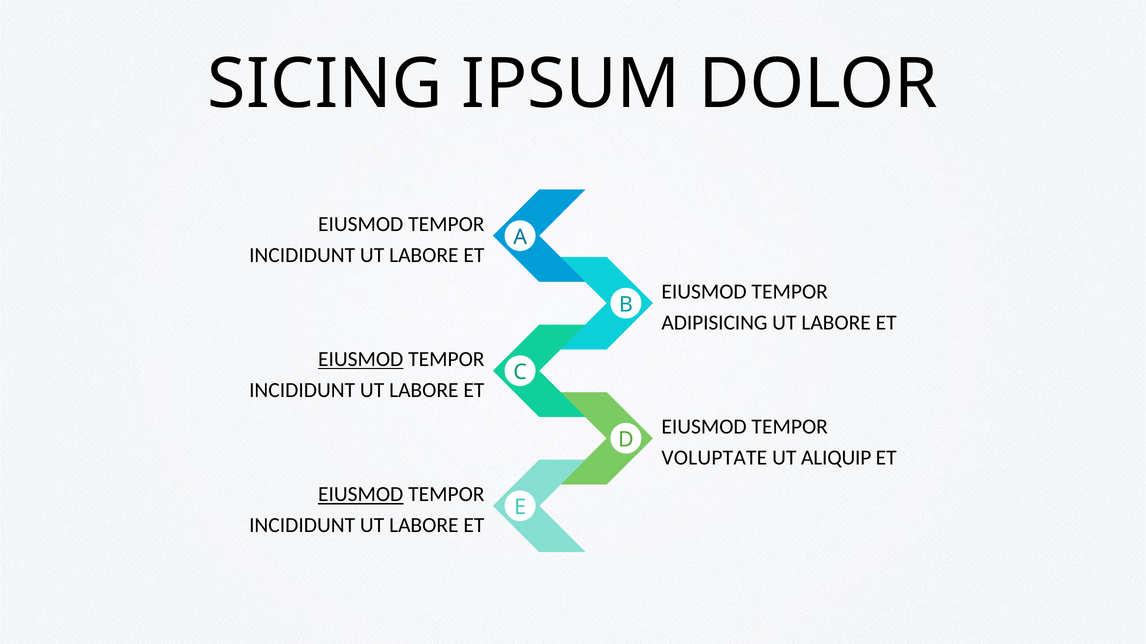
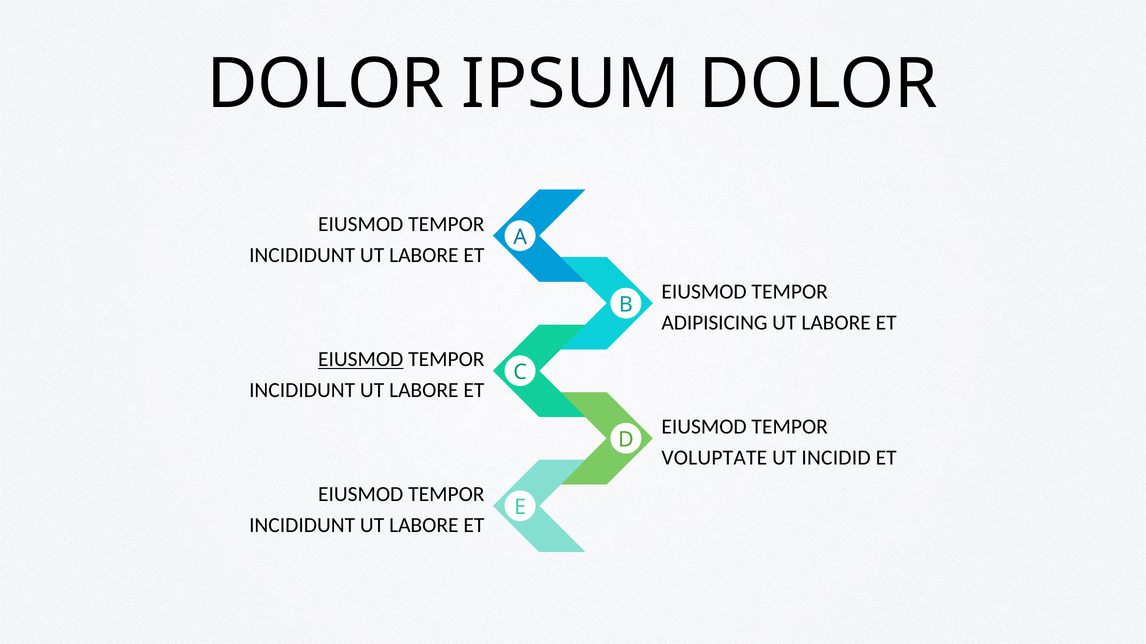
SICING at (325, 84): SICING -> DOLOR
ALIQUIP: ALIQUIP -> INCIDID
EIUSMOD at (361, 495) underline: present -> none
